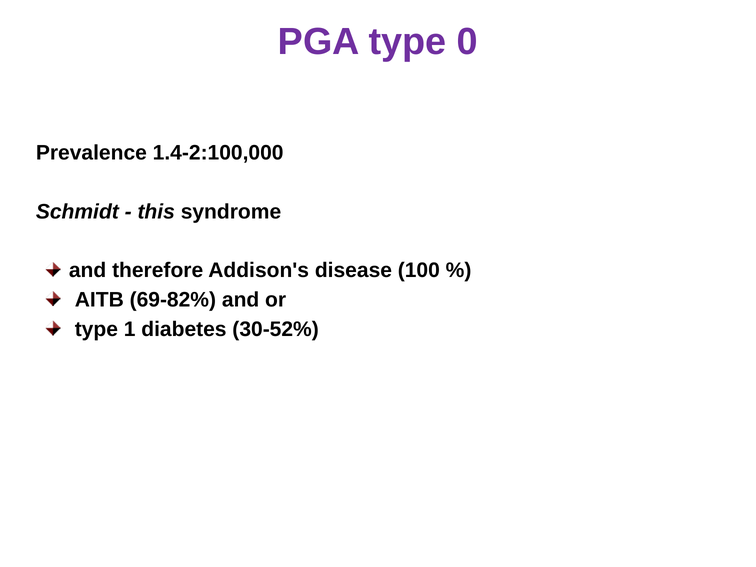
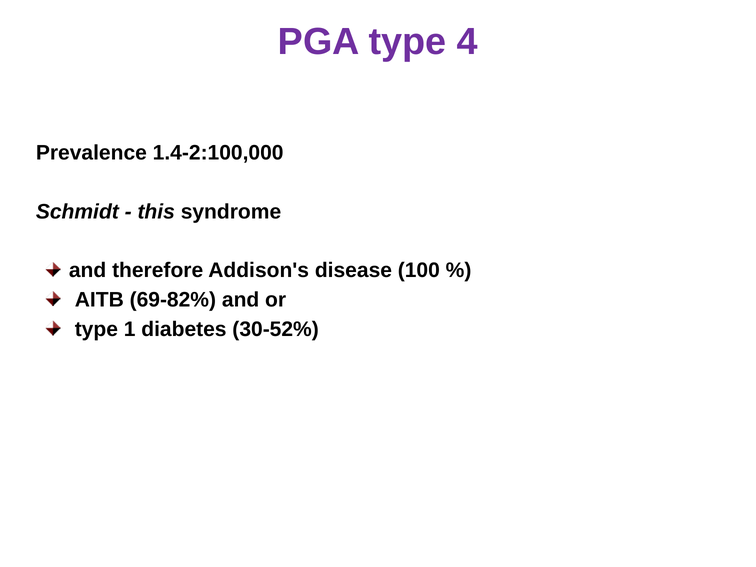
0: 0 -> 4
